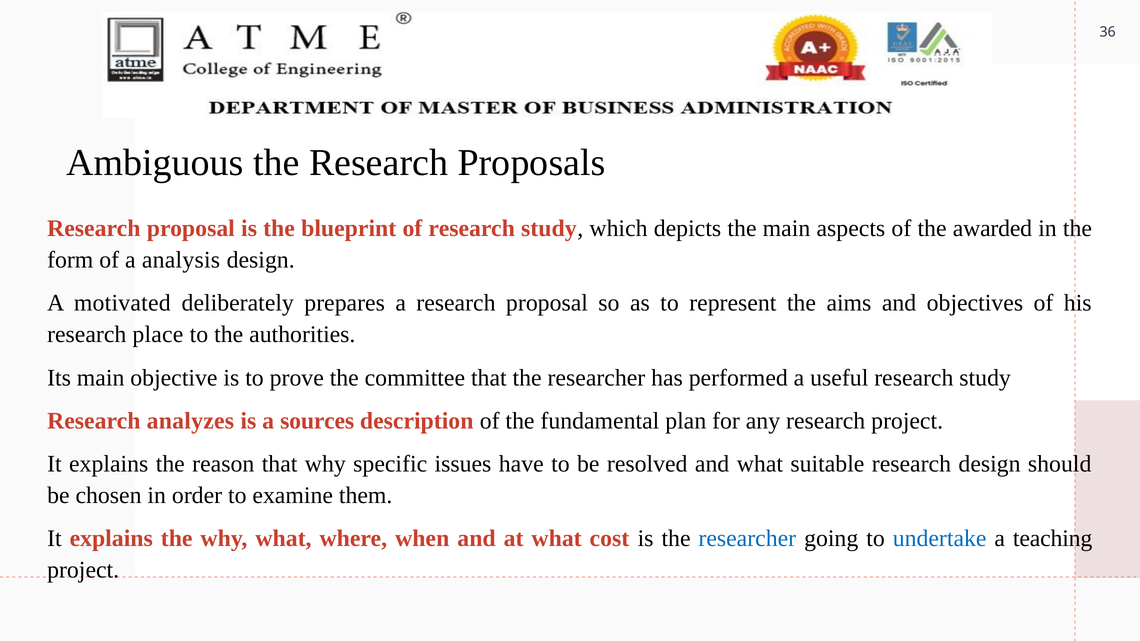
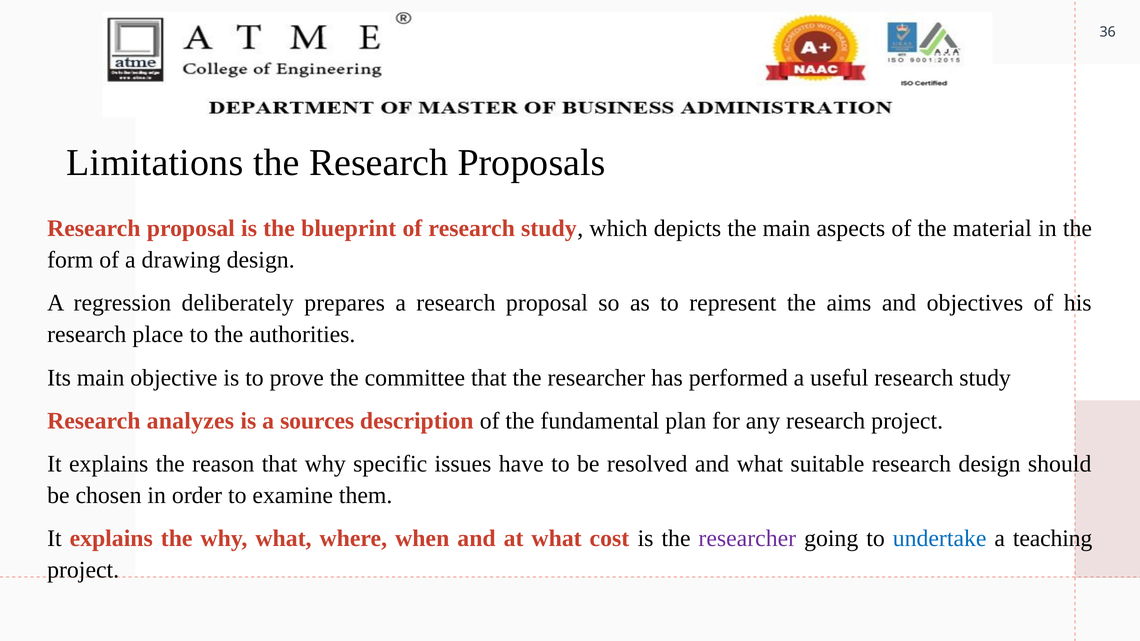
Ambiguous: Ambiguous -> Limitations
awarded: awarded -> material
analysis: analysis -> drawing
motivated: motivated -> regression
researcher at (747, 539) colour: blue -> purple
